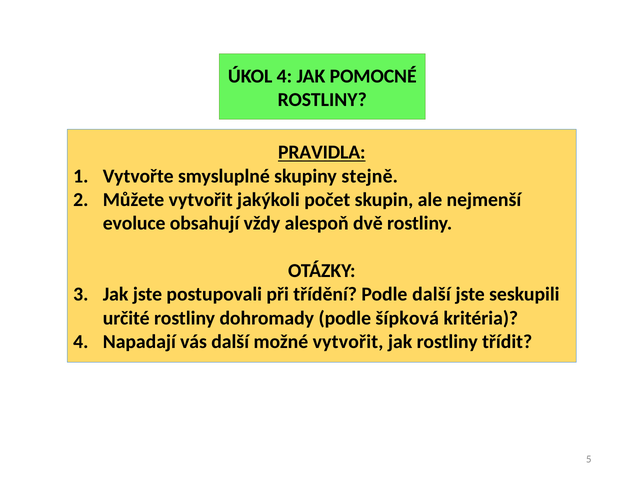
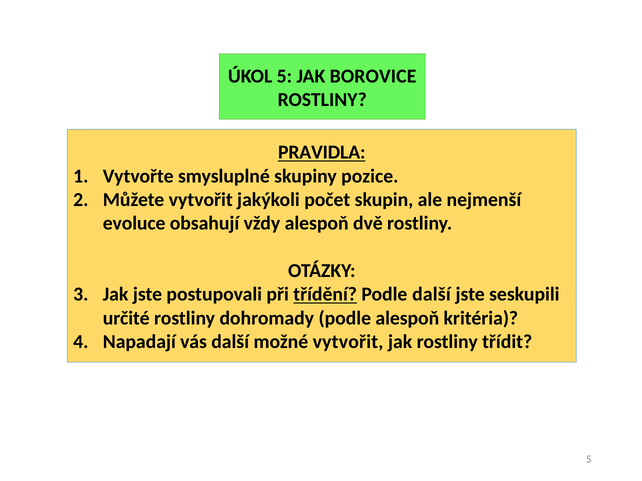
ÚKOL 4: 4 -> 5
POMOCNÉ: POMOCNÉ -> BOROVICE
stejně: stejně -> pozice
třídění underline: none -> present
podle šípková: šípková -> alespoň
